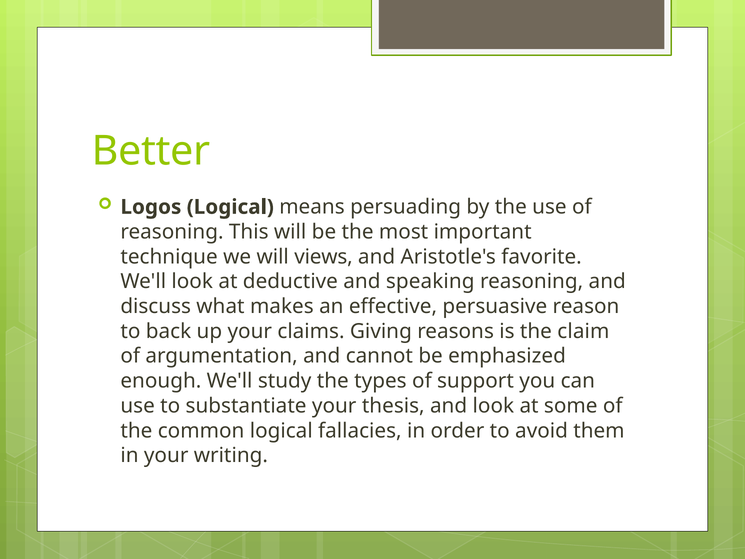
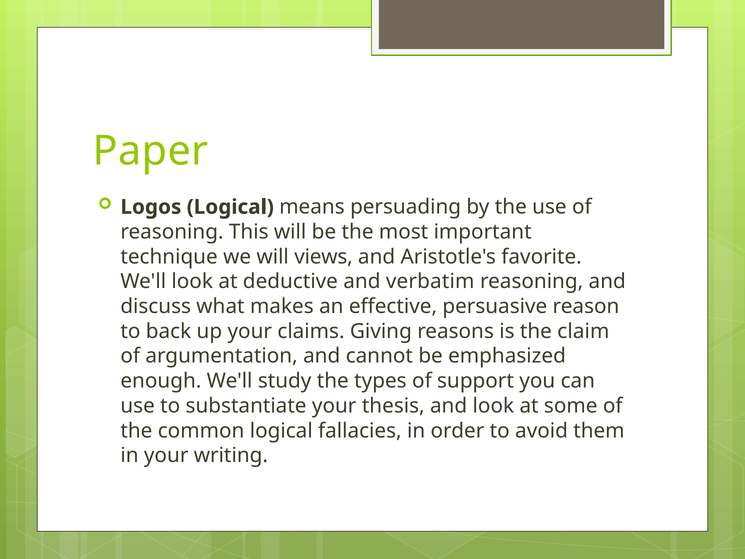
Better: Better -> Paper
speaking: speaking -> verbatim
